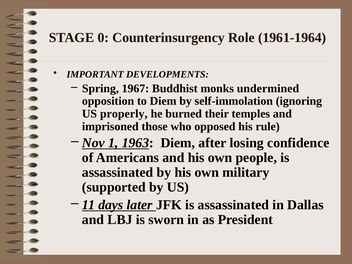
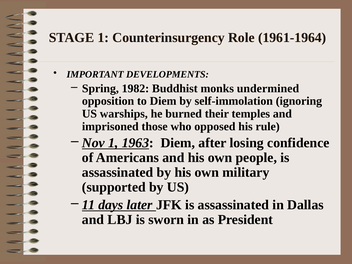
STAGE 0: 0 -> 1
1967: 1967 -> 1982
properly: properly -> warships
